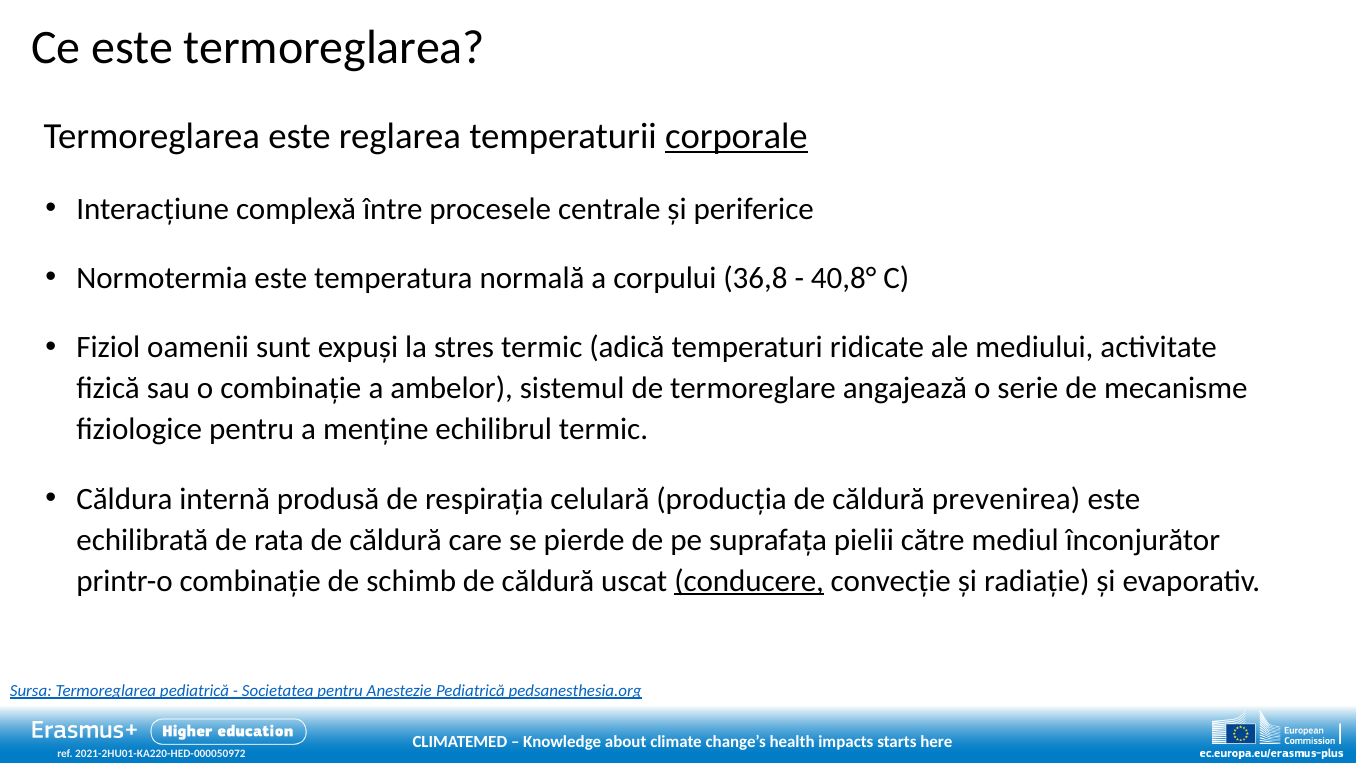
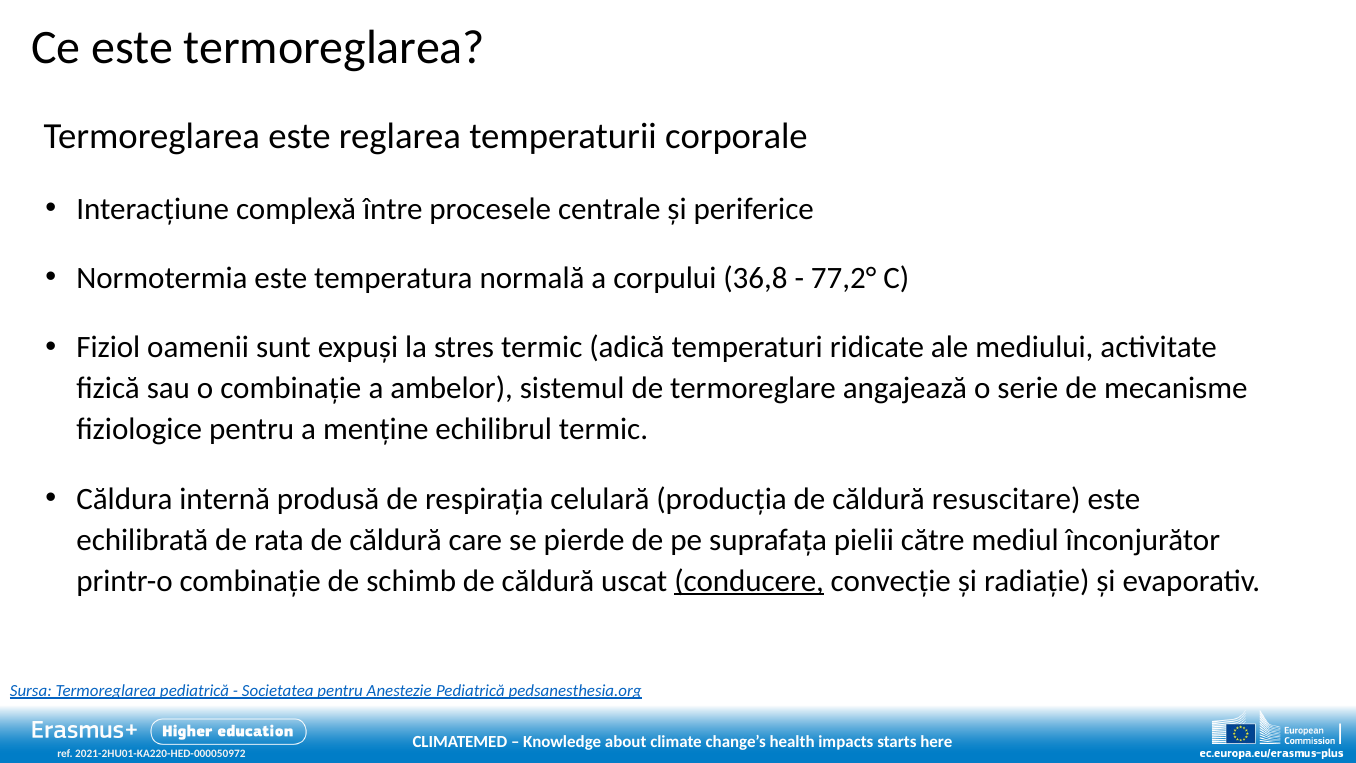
corporale underline: present -> none
40,8°: 40,8° -> 77,2°
prevenirea: prevenirea -> resuscitare
